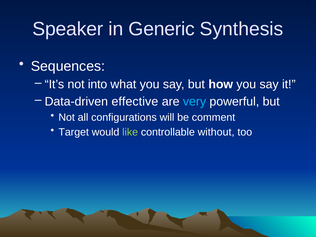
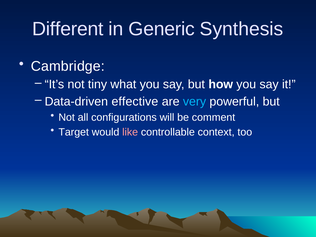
Speaker: Speaker -> Different
Sequences: Sequences -> Cambridge
into: into -> tiny
like colour: light green -> pink
without: without -> context
